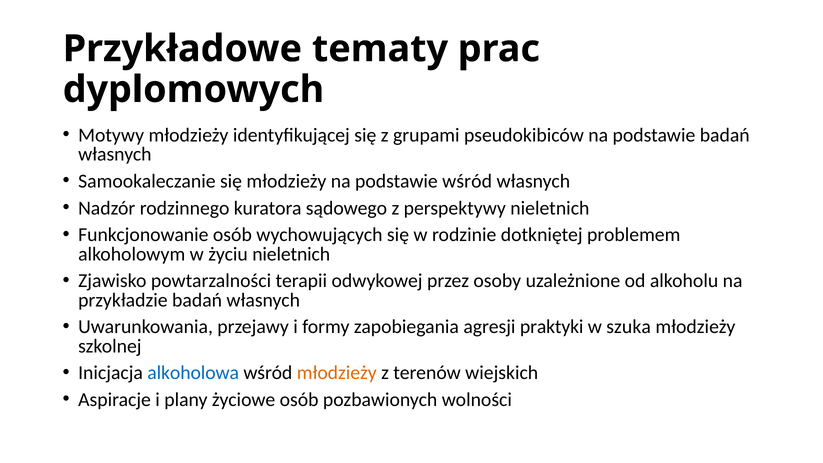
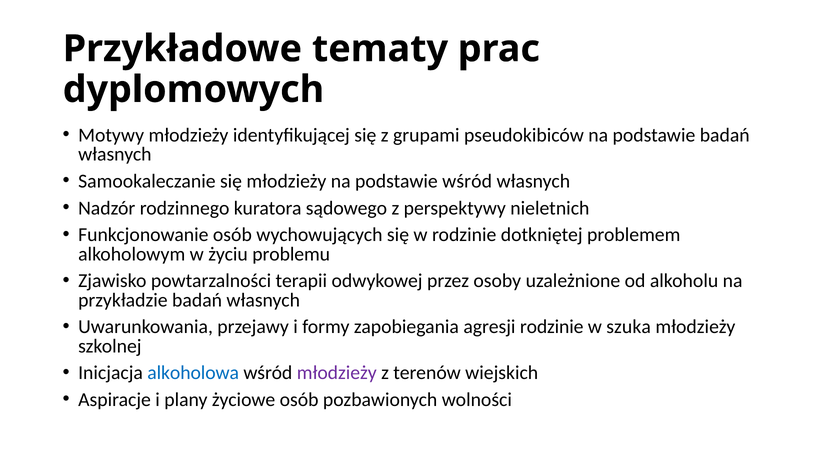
życiu nieletnich: nieletnich -> problemu
agresji praktyki: praktyki -> rodzinie
młodzieży at (337, 373) colour: orange -> purple
